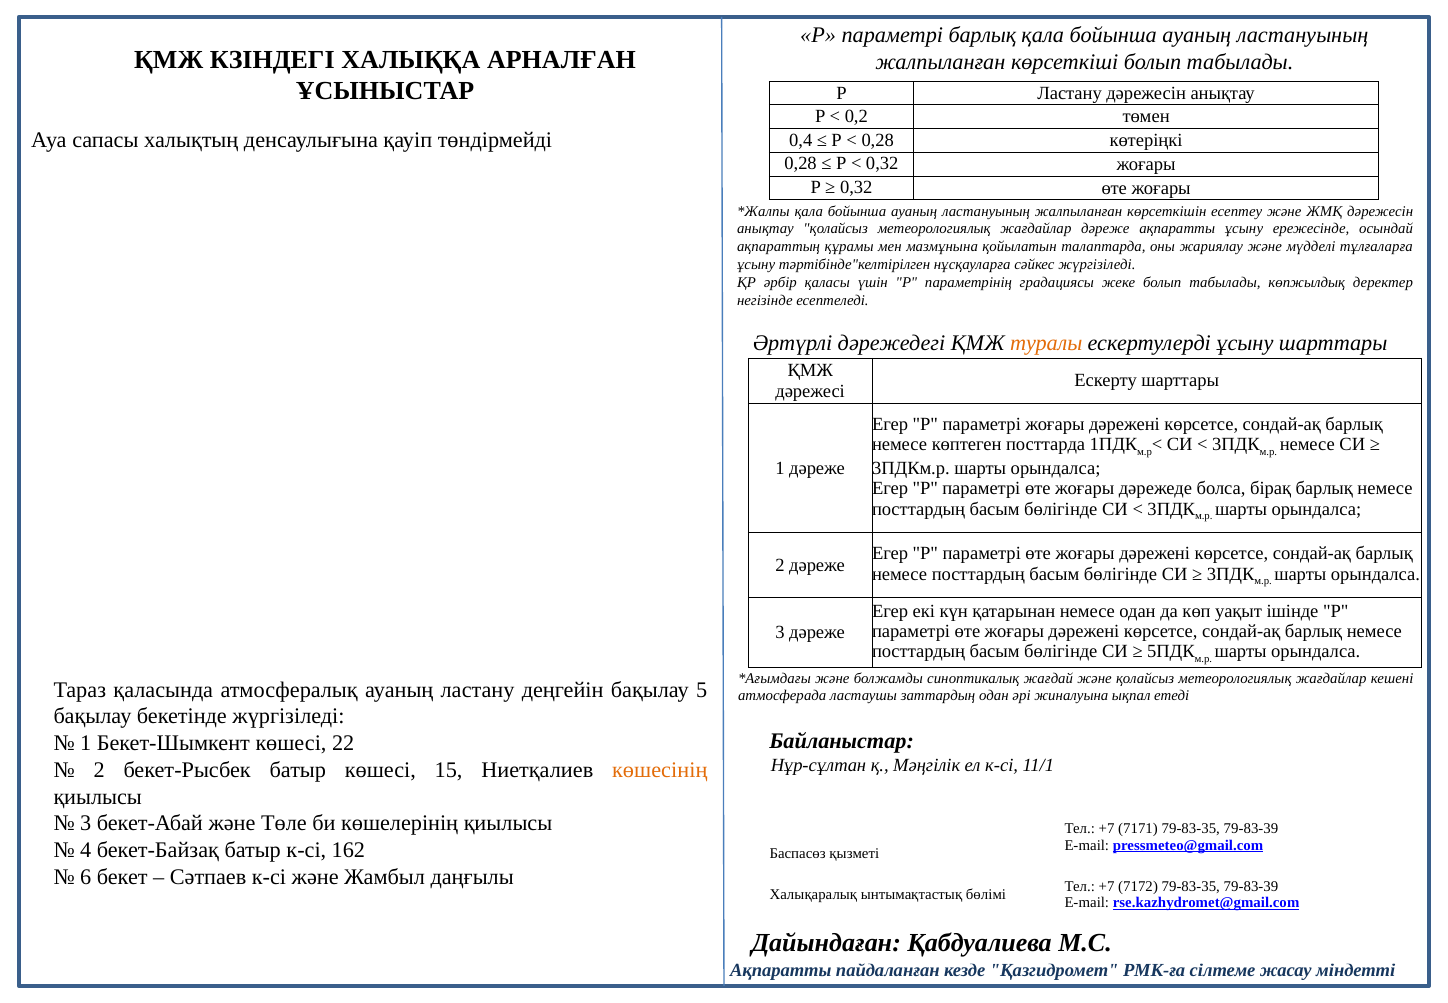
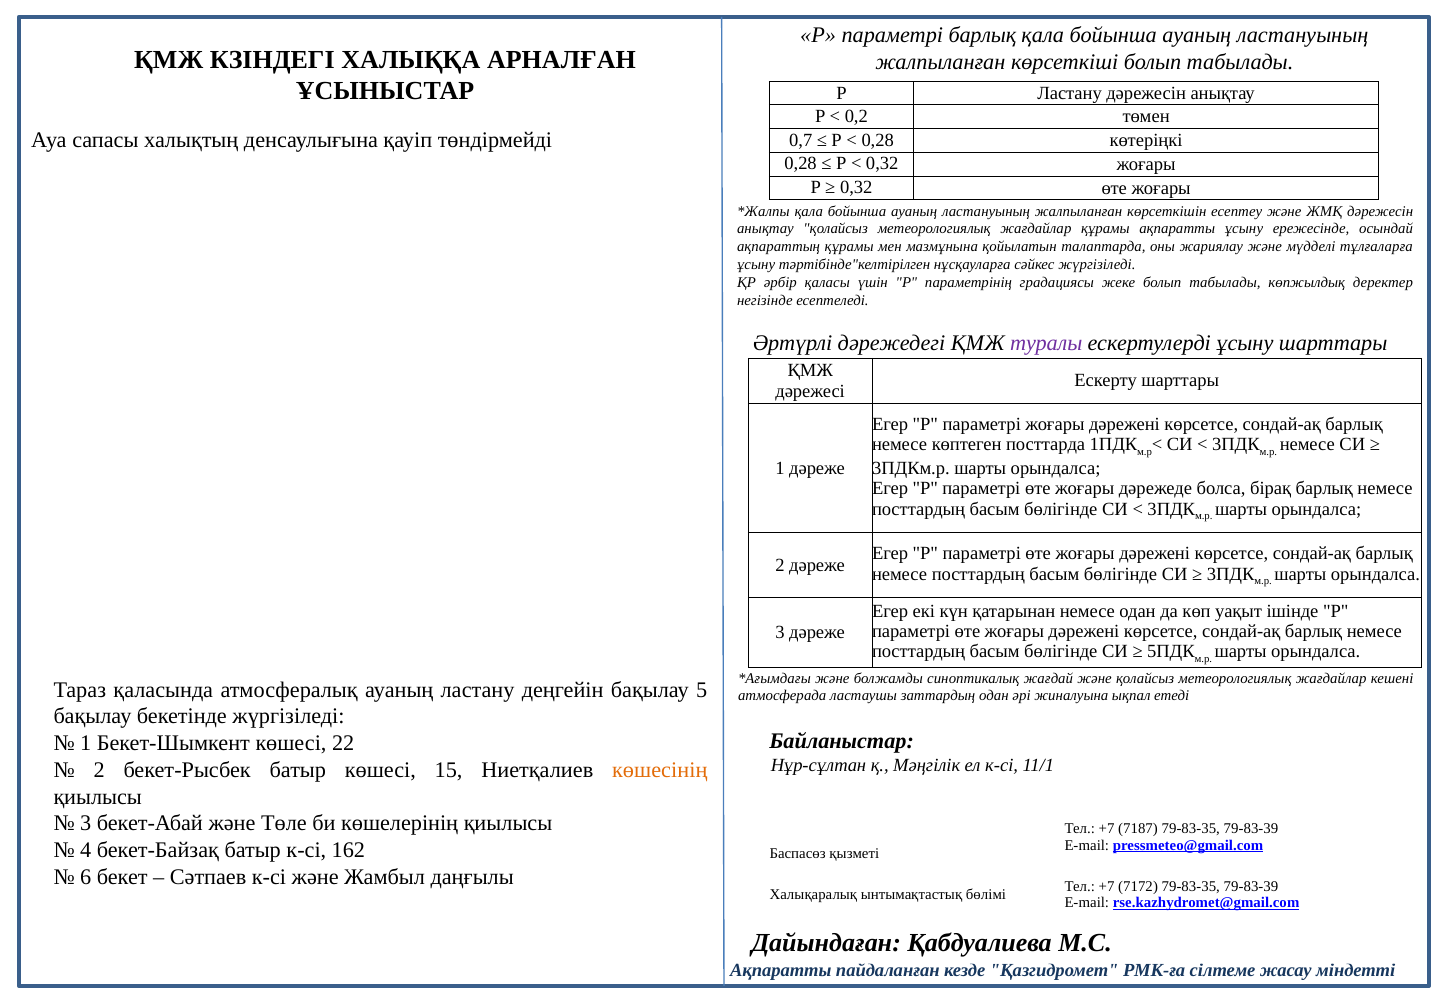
0,4: 0,4 -> 0,7
жағдайлар дәреже: дәреже -> құрамы
туралы colour: orange -> purple
7171: 7171 -> 7187
